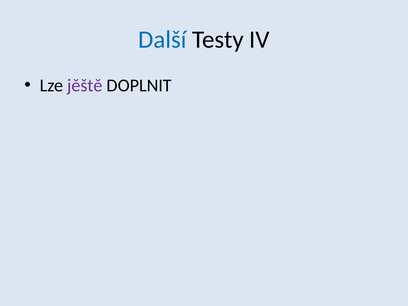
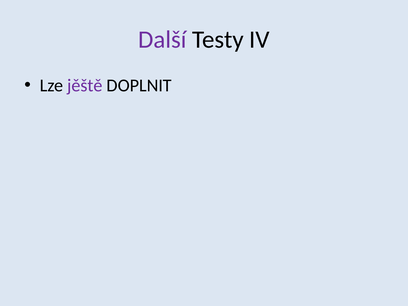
Další colour: blue -> purple
